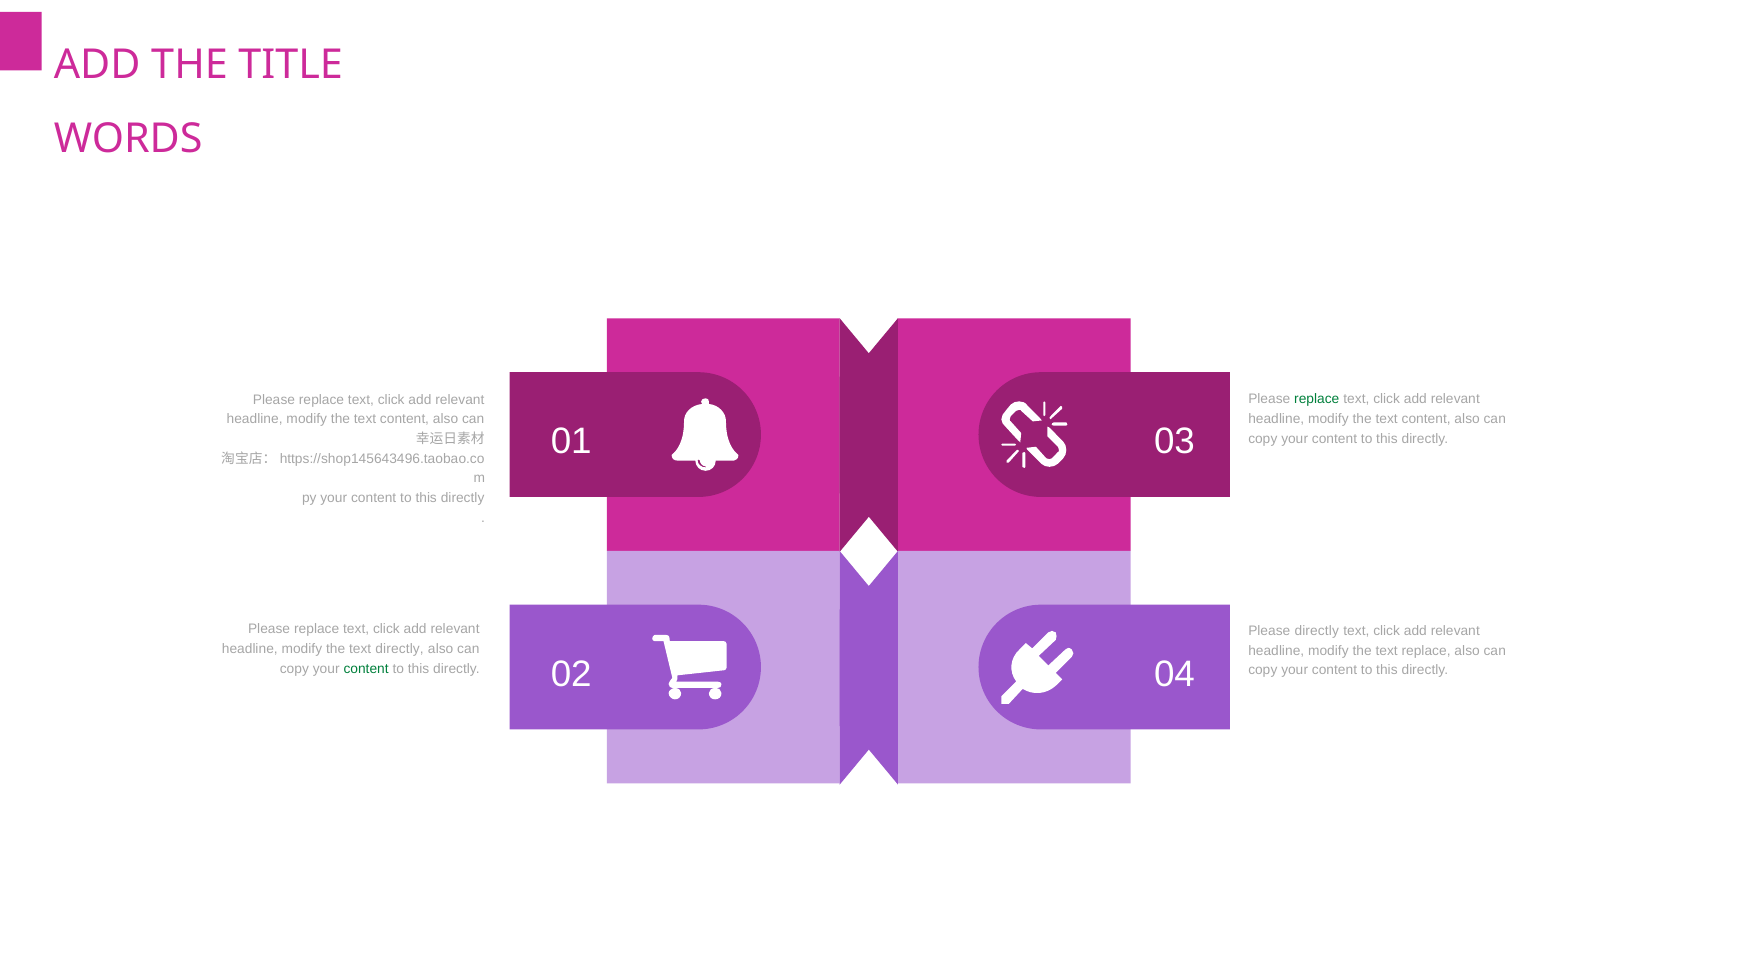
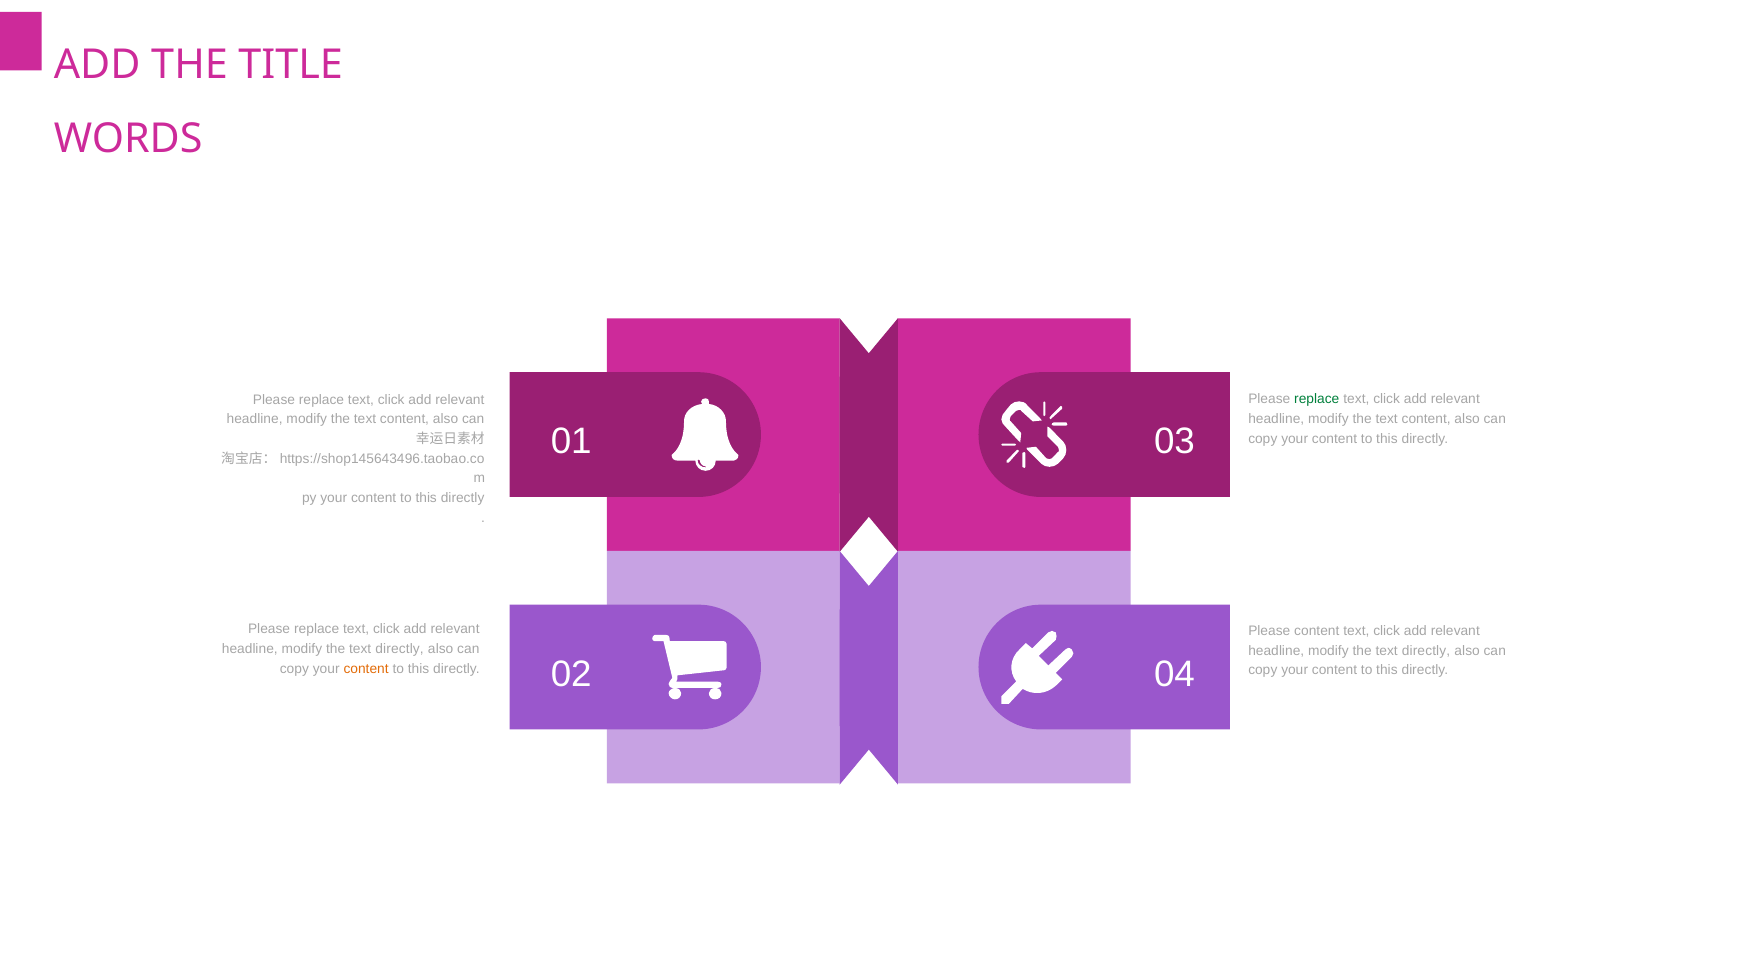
Please directly: directly -> content
replace at (1426, 651): replace -> directly
content at (366, 669) colour: green -> orange
